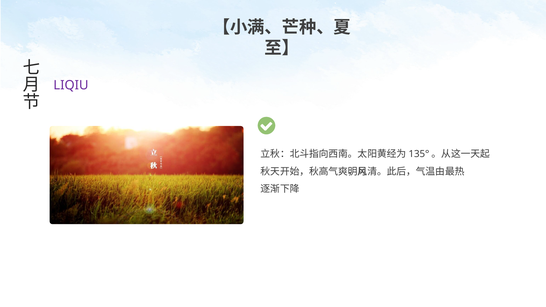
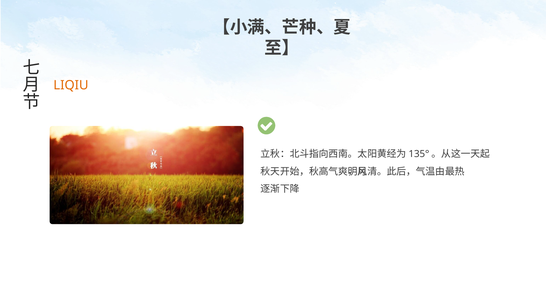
LIQIU colour: purple -> orange
